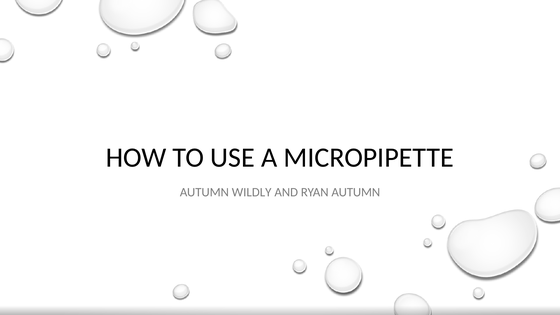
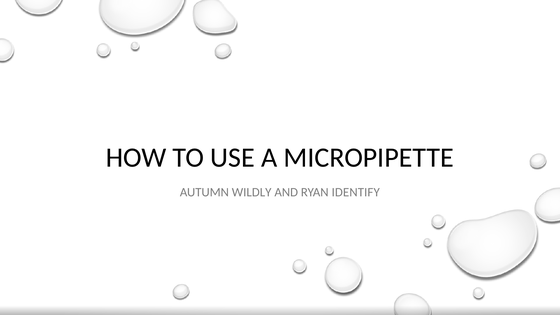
RYAN AUTUMN: AUTUMN -> IDENTIFY
